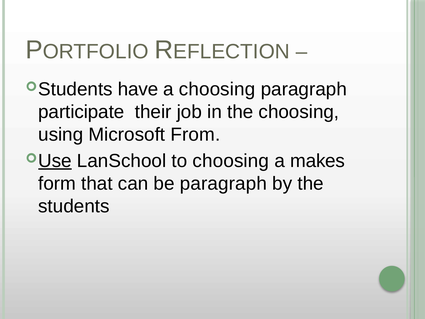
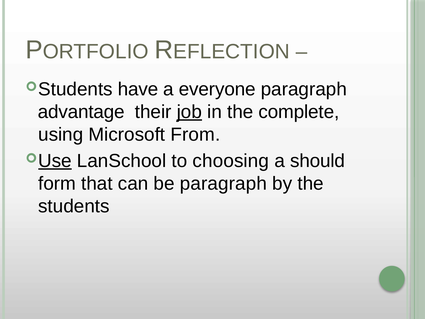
a choosing: choosing -> everyone
participate: participate -> advantage
job underline: none -> present
the choosing: choosing -> complete
makes: makes -> should
